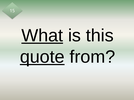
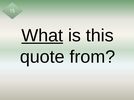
quote underline: present -> none
